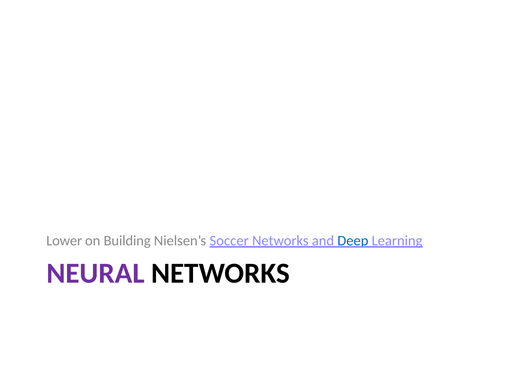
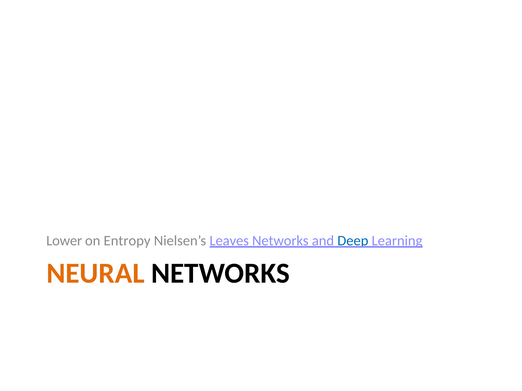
Building: Building -> Entropy
Soccer: Soccer -> Leaves
NEURAL colour: purple -> orange
